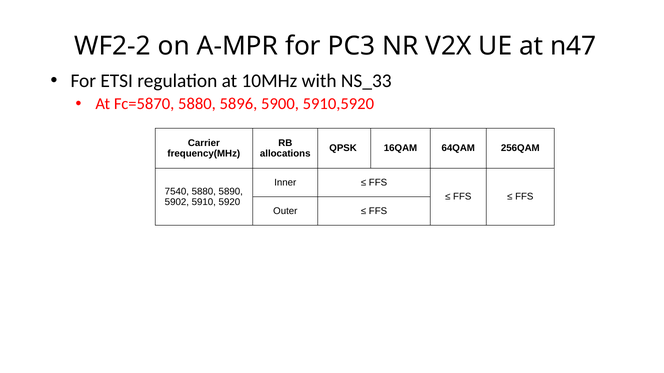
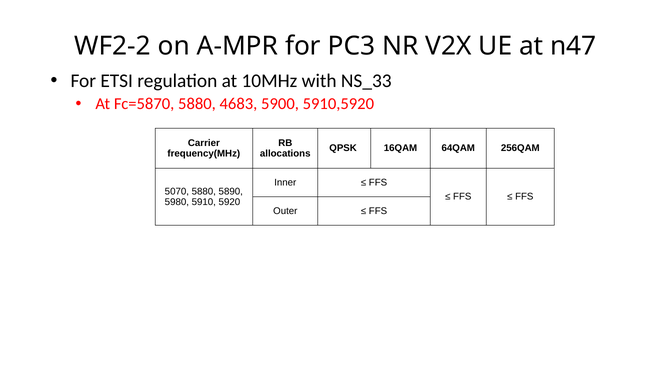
5896: 5896 -> 4683
7540: 7540 -> 5070
5902: 5902 -> 5980
